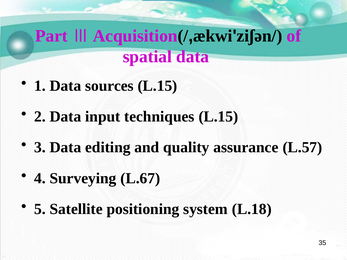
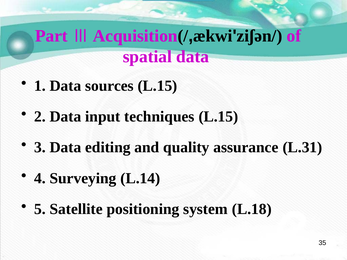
L.57: L.57 -> L.31
L.67: L.67 -> L.14
